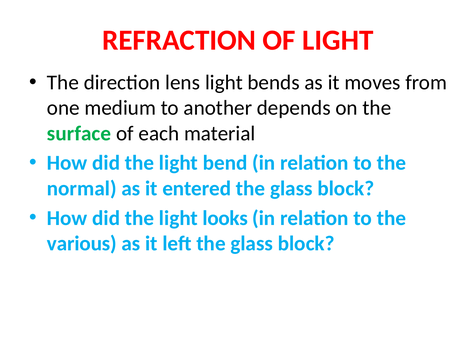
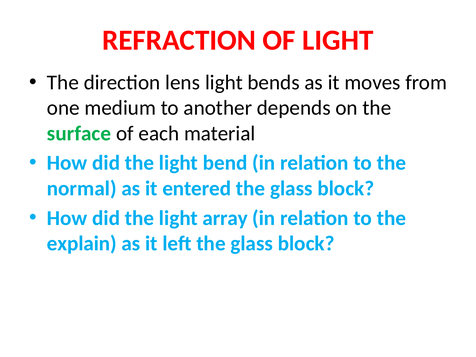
looks: looks -> array
various: various -> explain
